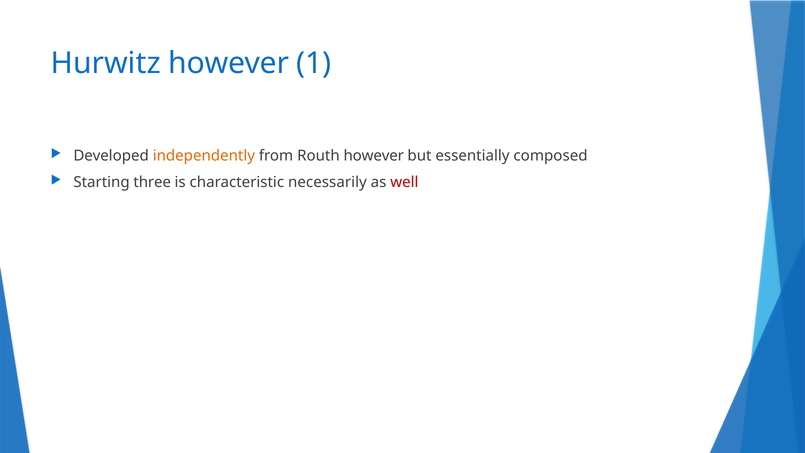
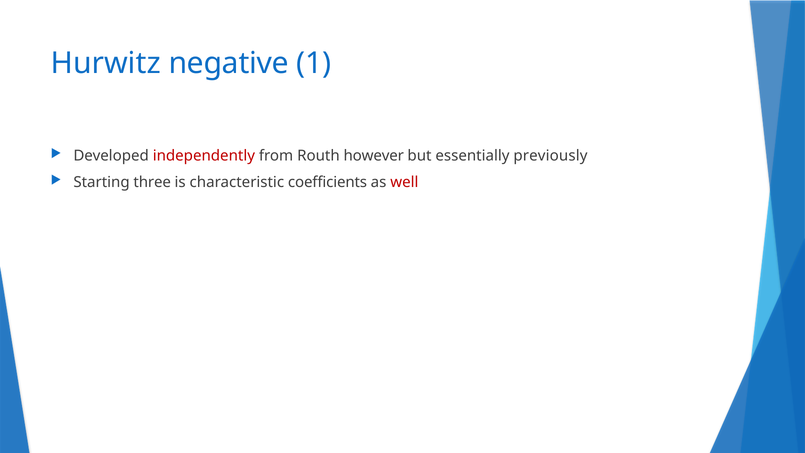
Hurwitz however: however -> negative
independently colour: orange -> red
composed: composed -> previously
necessarily: necessarily -> coefficients
